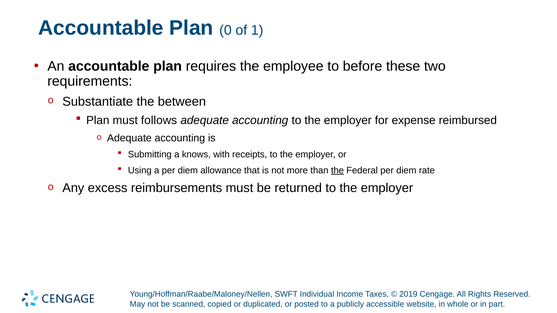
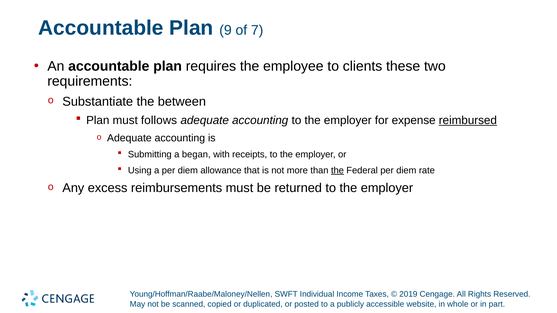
0: 0 -> 9
1: 1 -> 7
before: before -> clients
reimbursed underline: none -> present
knows: knows -> began
